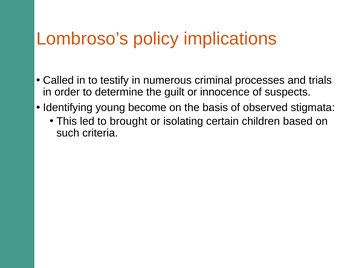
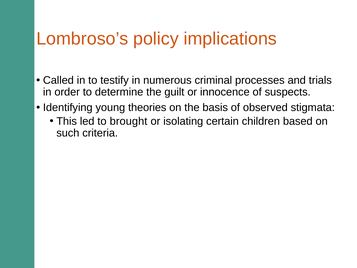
become: become -> theories
